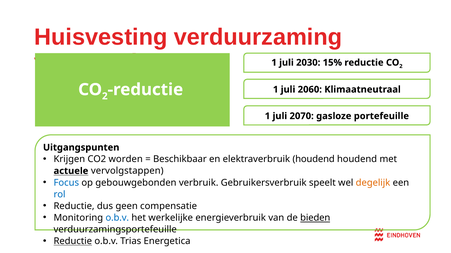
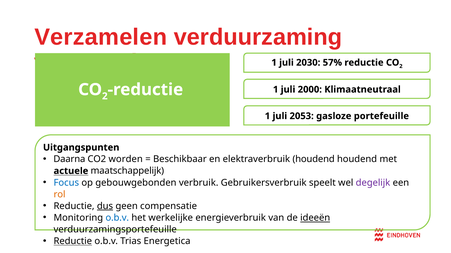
Huisvesting: Huisvesting -> Verzamelen
15%: 15% -> 57%
2060: 2060 -> 2000
2070: 2070 -> 2053
Krijgen: Krijgen -> Daarna
vervolgstappen: vervolgstappen -> maatschappelijk
degelijk colour: orange -> purple
rol colour: blue -> orange
dus underline: none -> present
bieden: bieden -> ideeën
